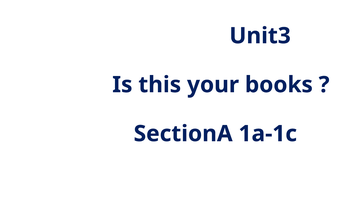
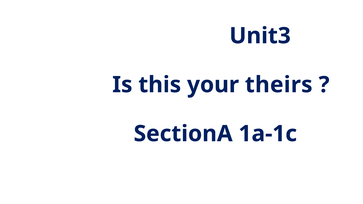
books: books -> theirs
